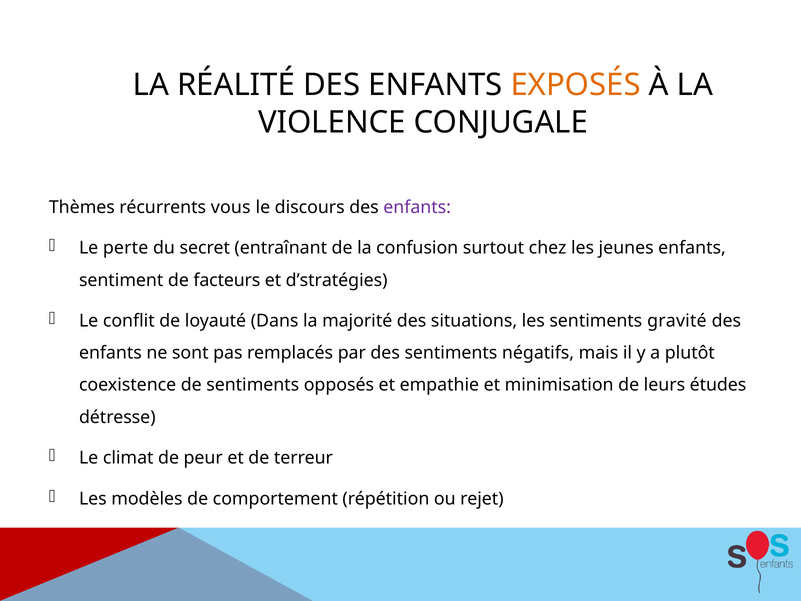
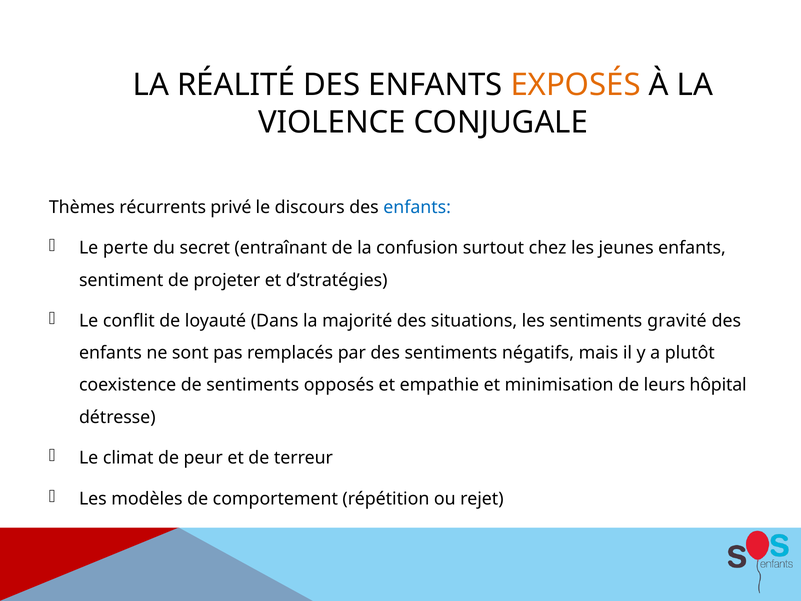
vous: vous -> privé
enfants at (417, 207) colour: purple -> blue
facteurs: facteurs -> projeter
études: études -> hôpital
